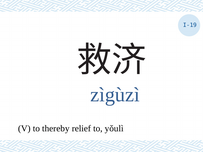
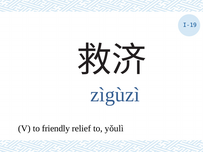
thereby: thereby -> friendly
